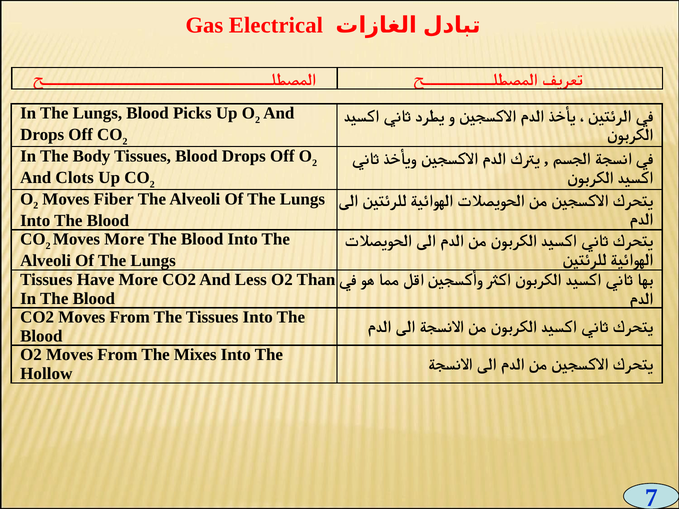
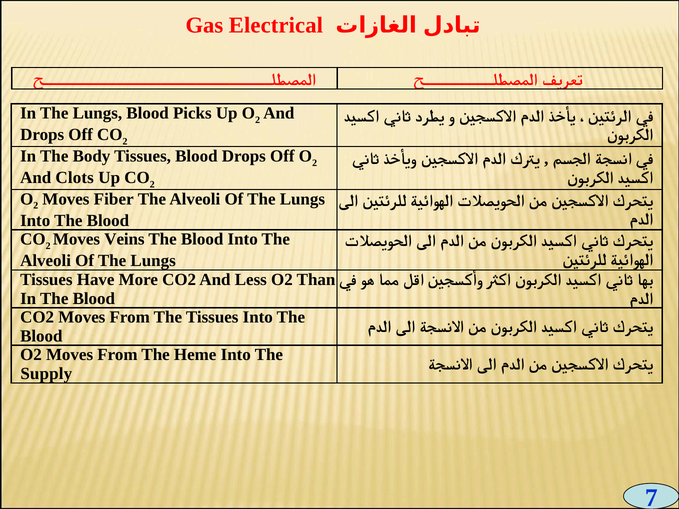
Moves More: More -> Veins
Mixes: Mixes -> Heme
Hollow: Hollow -> Supply
